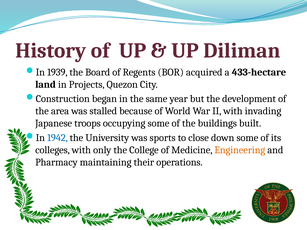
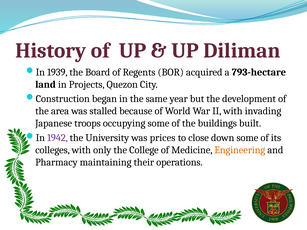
433-hectare: 433-hectare -> 793-hectare
1942 colour: blue -> purple
sports: sports -> prices
